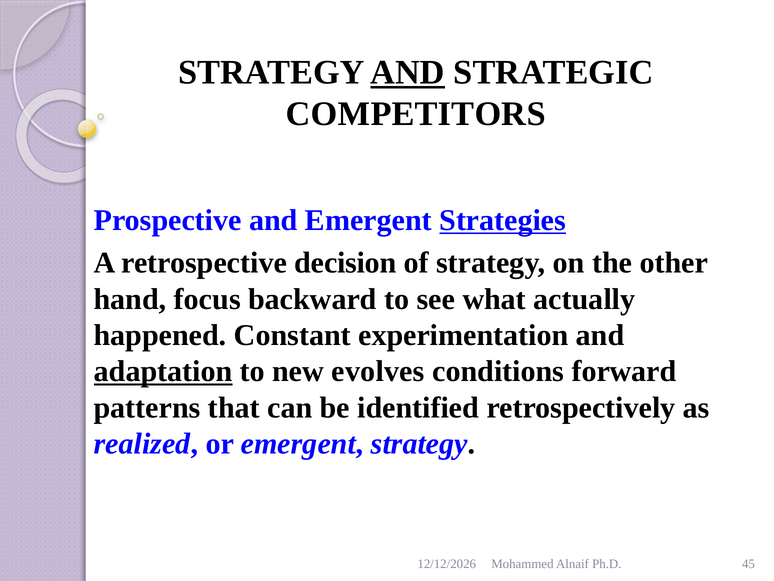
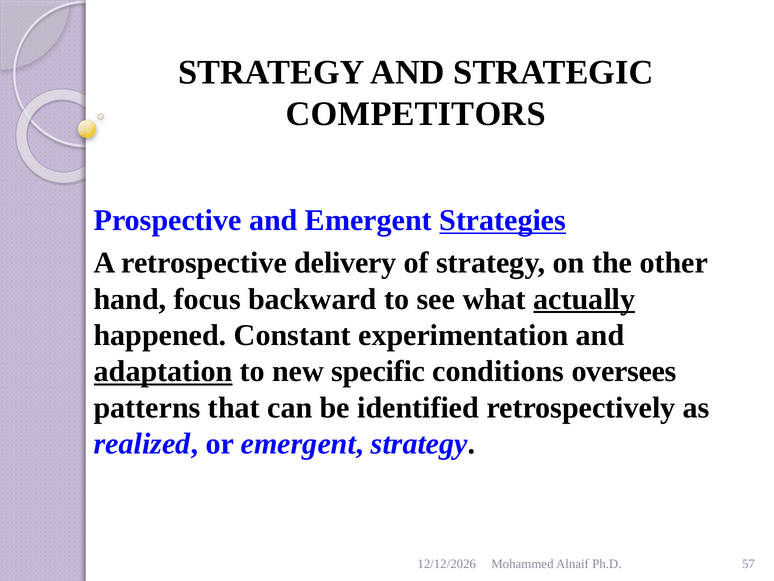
AND at (408, 72) underline: present -> none
decision: decision -> delivery
actually underline: none -> present
evolves: evolves -> specific
forward: forward -> oversees
45: 45 -> 57
